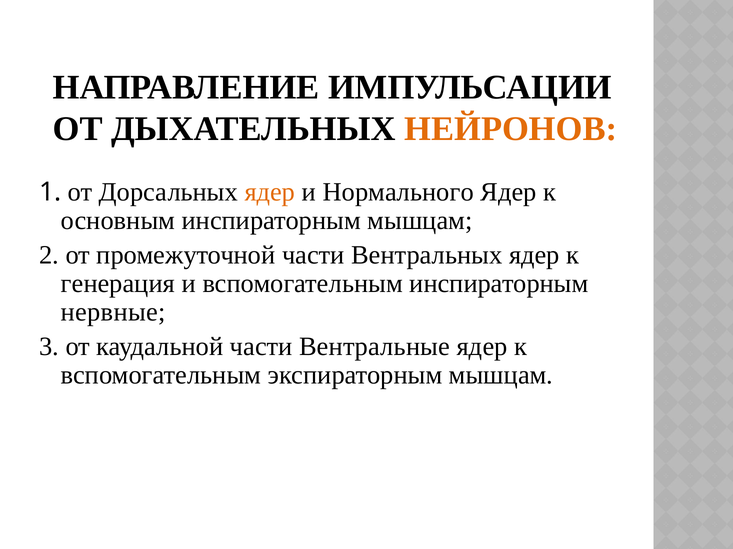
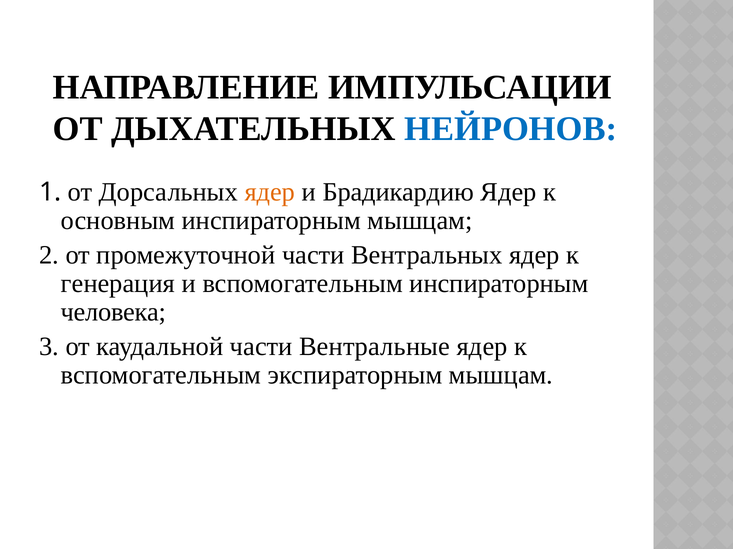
НЕЙРОНОВ colour: orange -> blue
Нормального: Нормального -> Брадикардию
нервные: нервные -> человека
